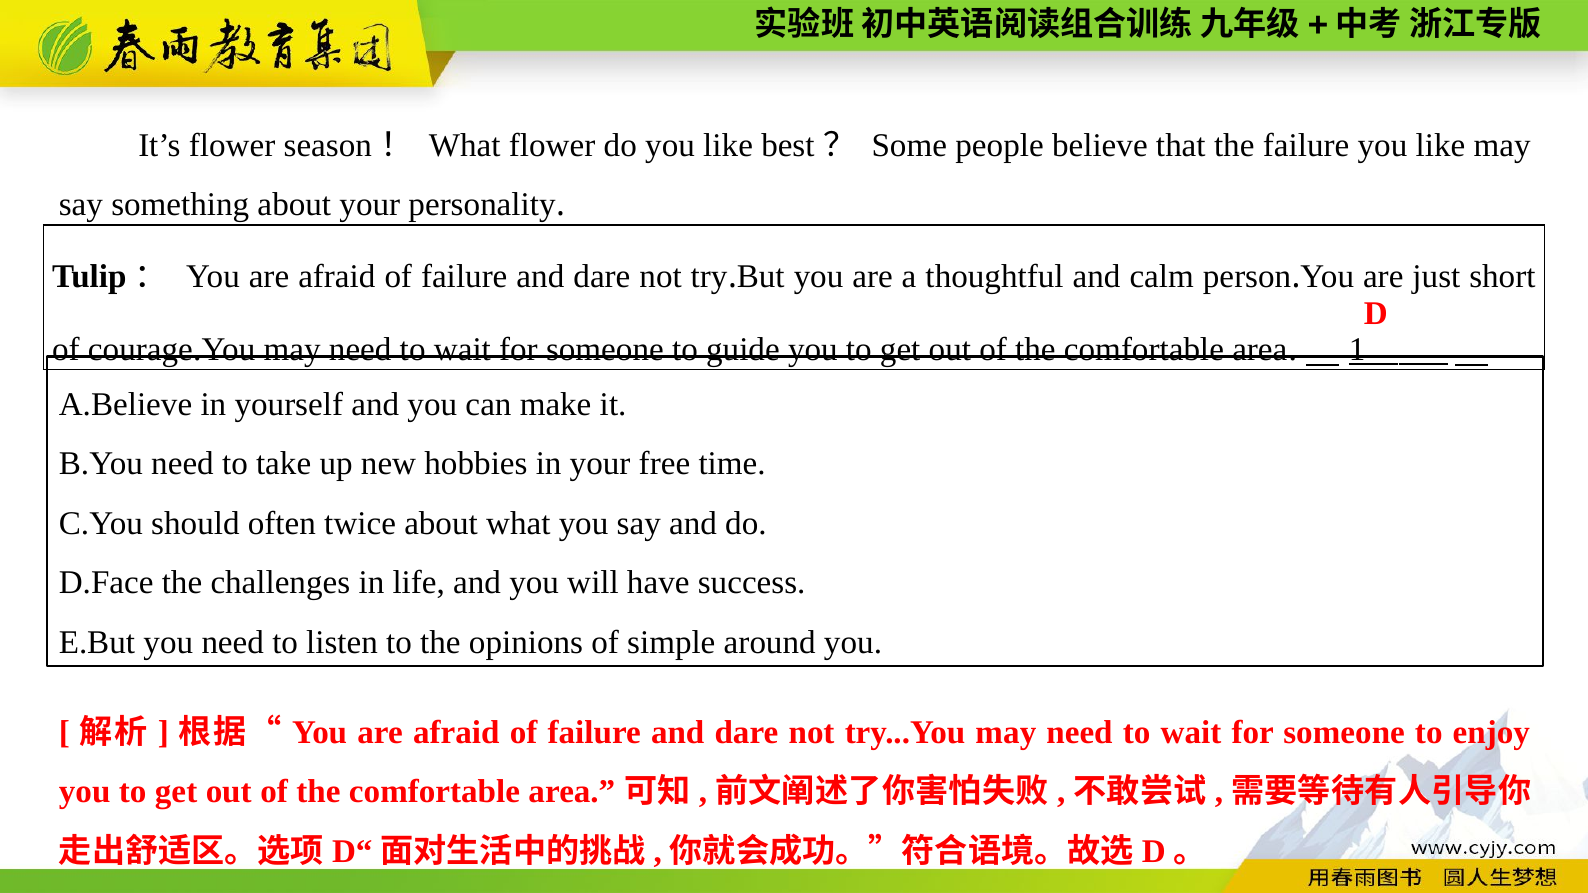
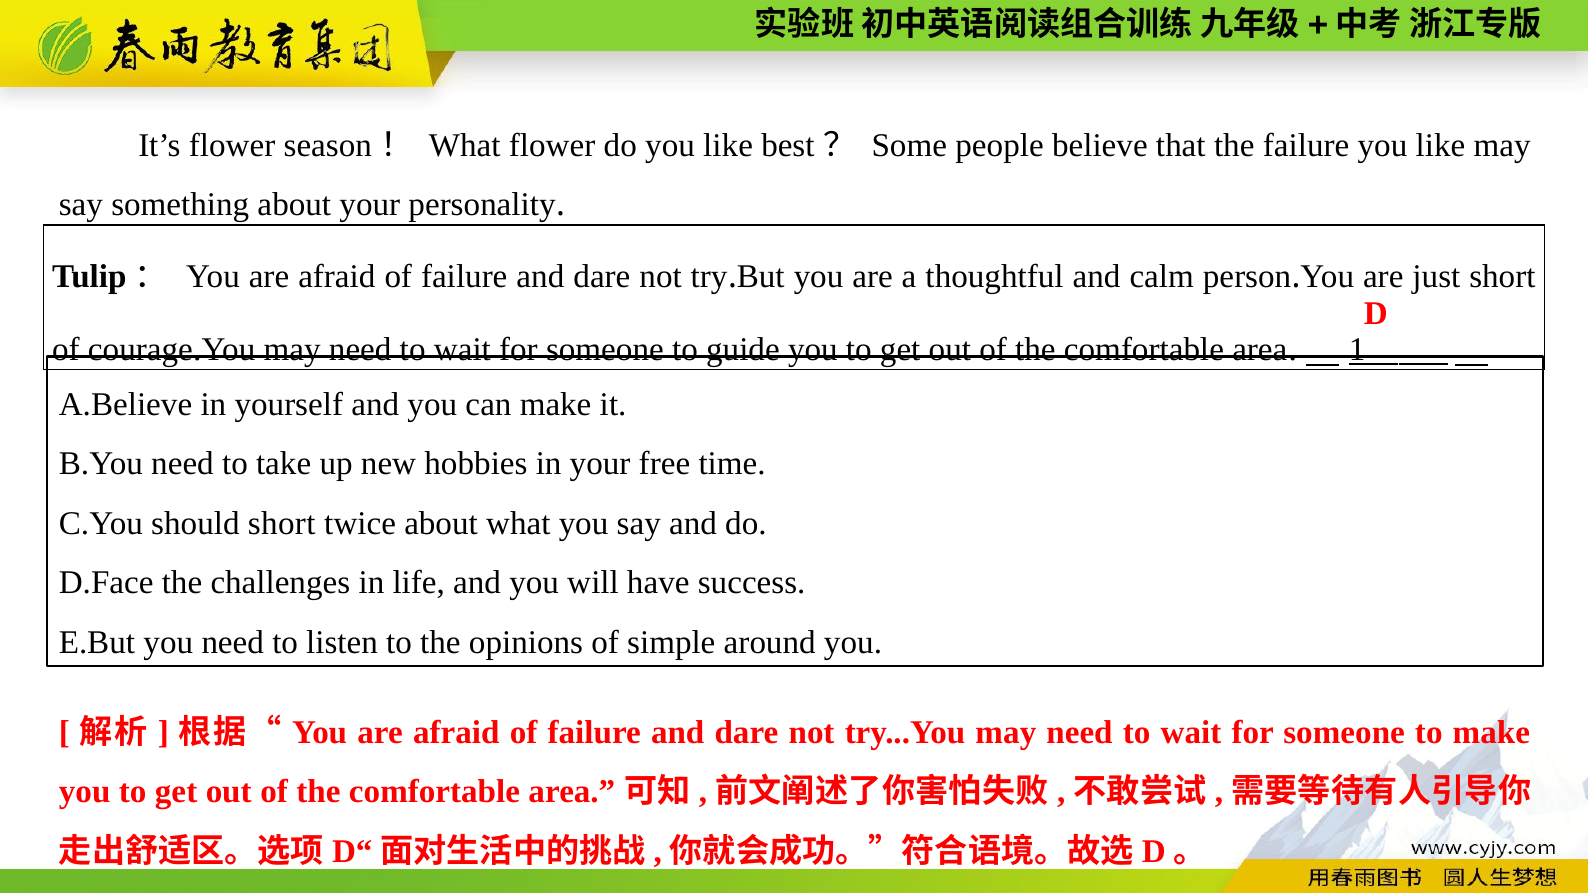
should often: often -> short
to enjoy: enjoy -> make
